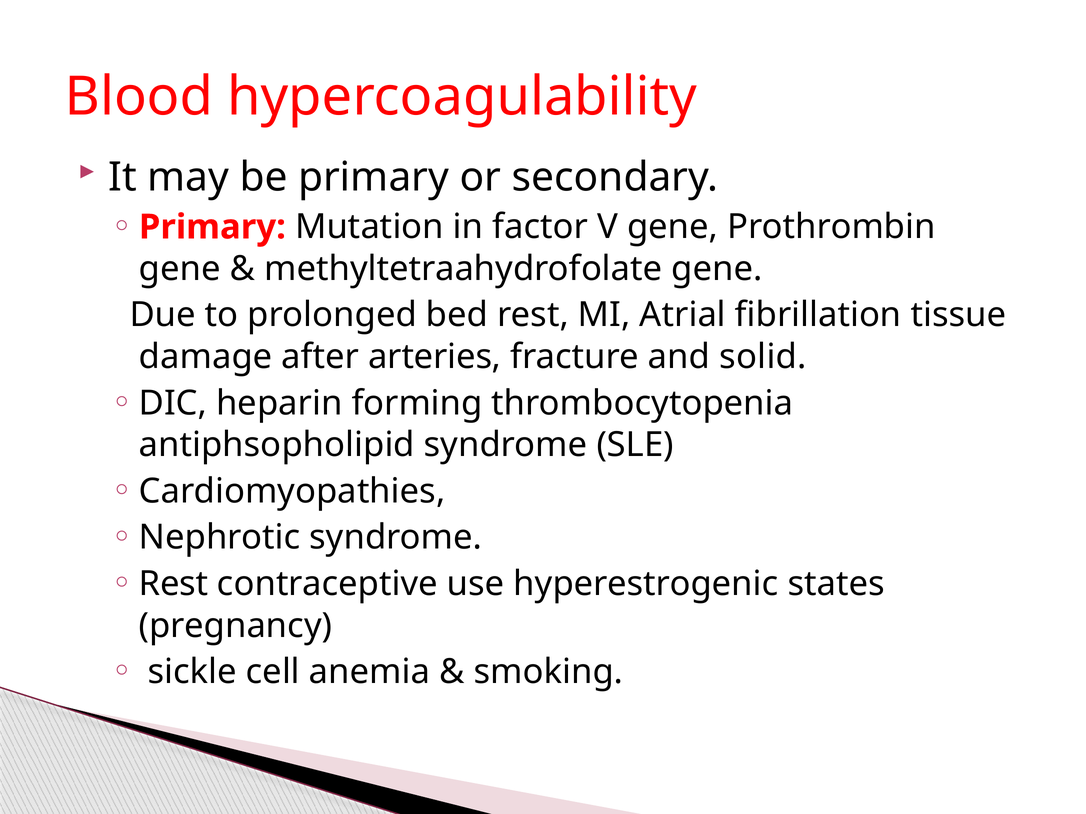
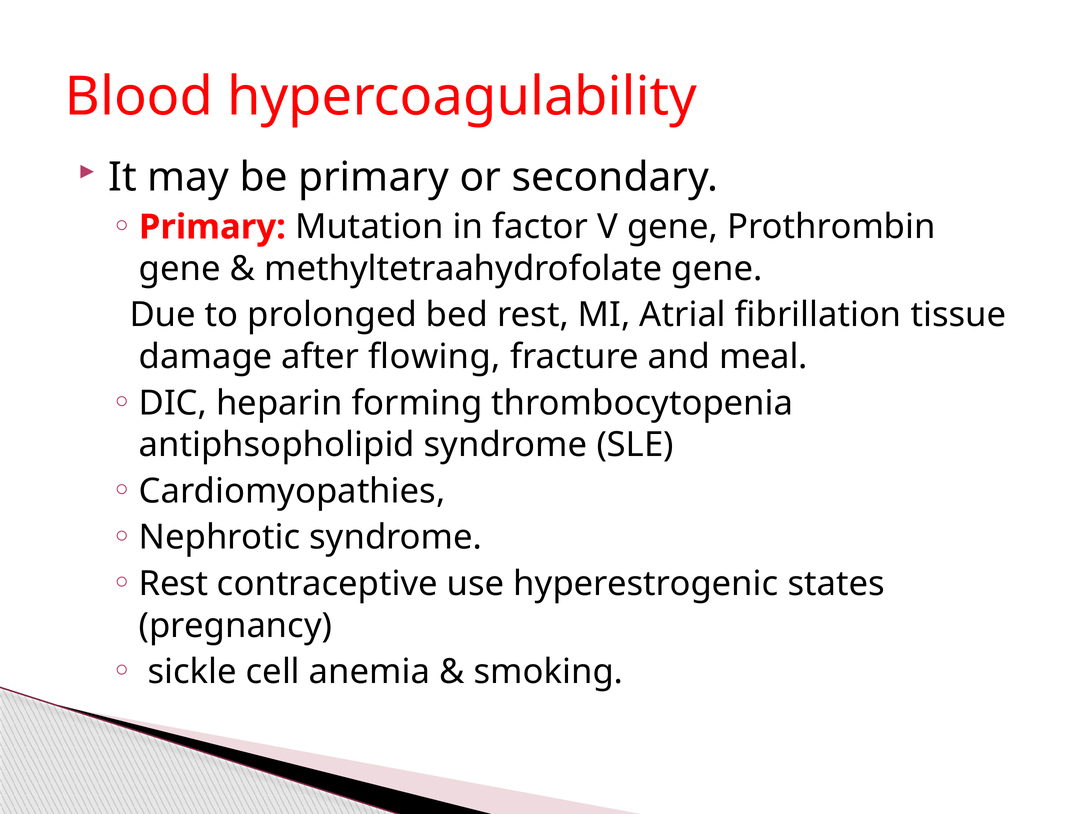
arteries: arteries -> flowing
solid: solid -> meal
